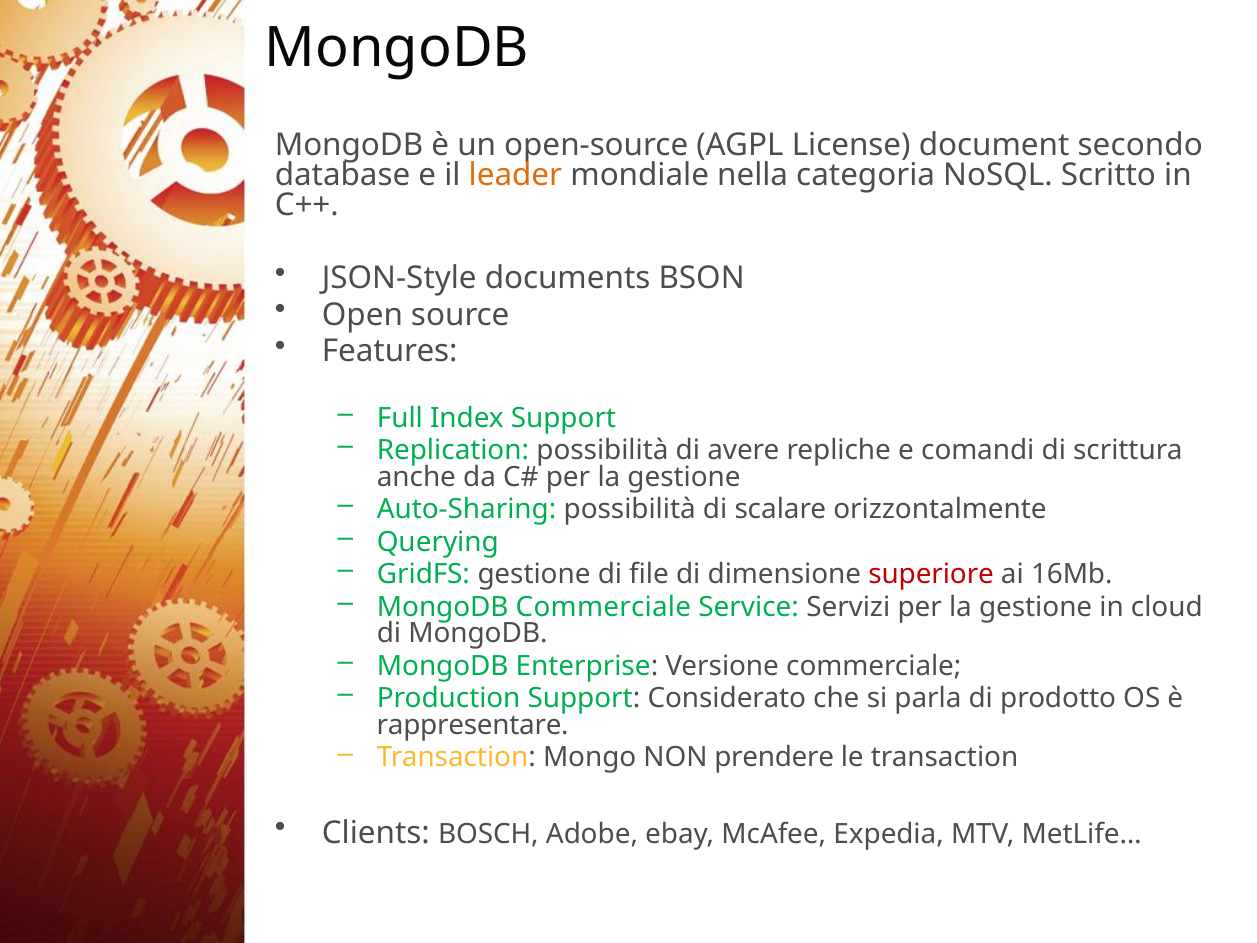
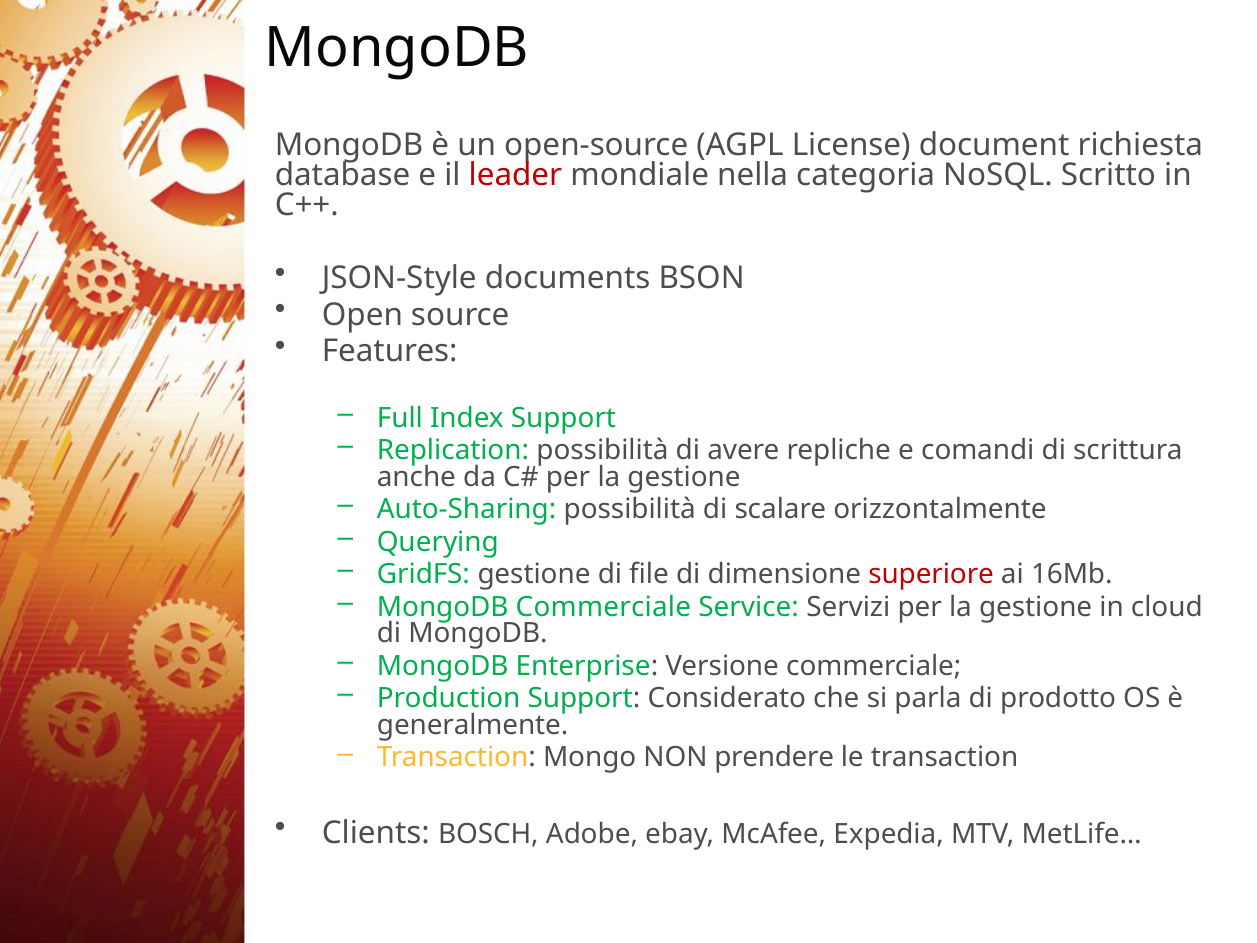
secondo: secondo -> richiesta
leader colour: orange -> red
rappresentare: rappresentare -> generalmente
